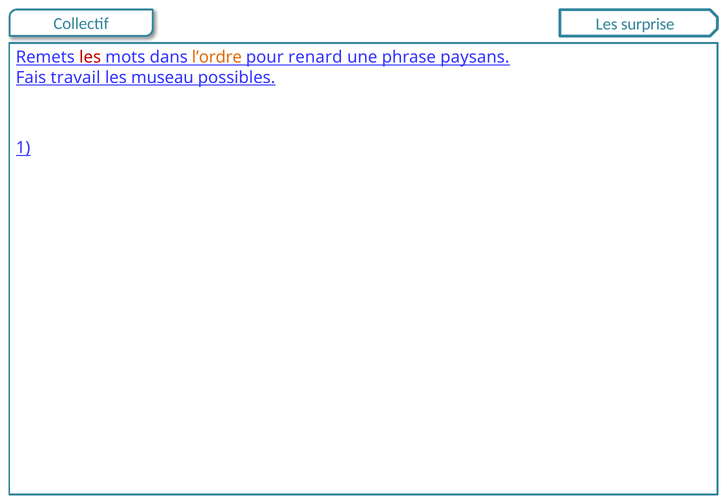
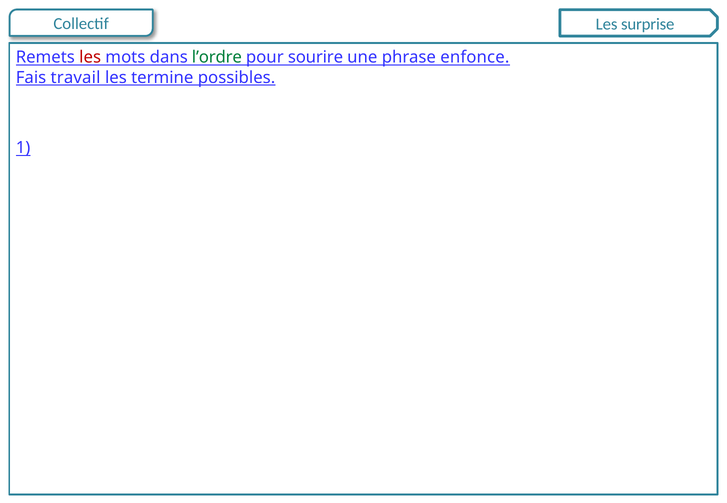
l’ordre colour: orange -> green
renard: renard -> sourire
paysans: paysans -> enfonce
museau: museau -> termine
